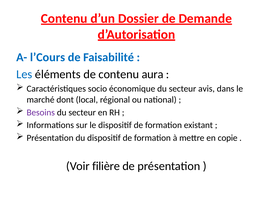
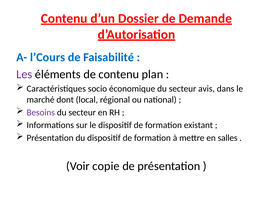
Les colour: blue -> purple
aura: aura -> plan
copie: copie -> salles
filière: filière -> copie
